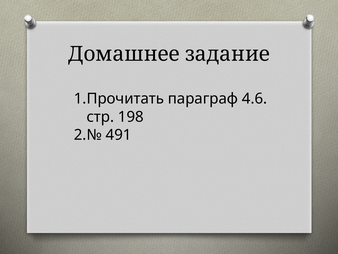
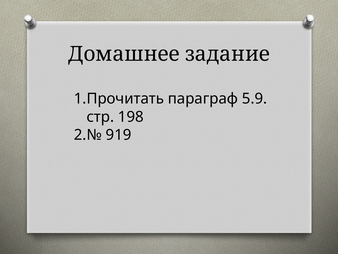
4.6: 4.6 -> 5.9
491: 491 -> 919
